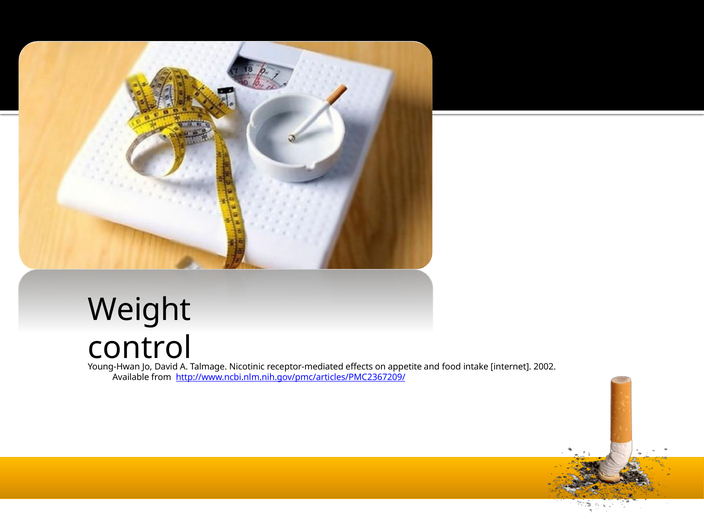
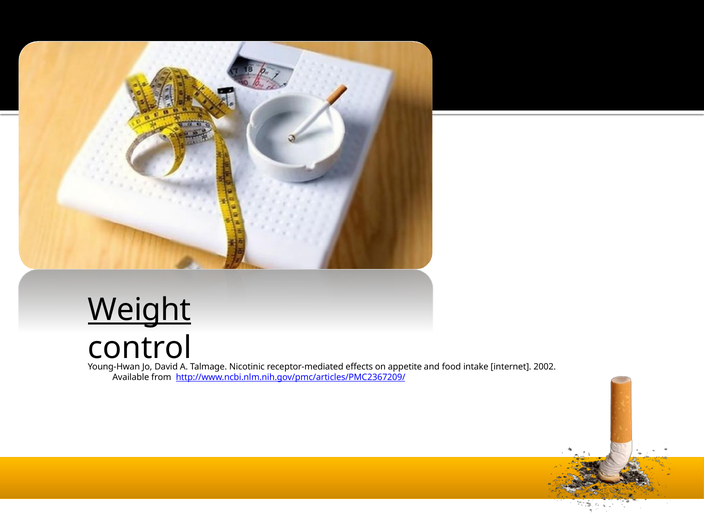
Weight underline: none -> present
